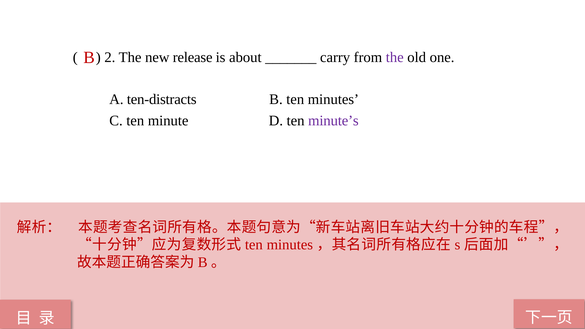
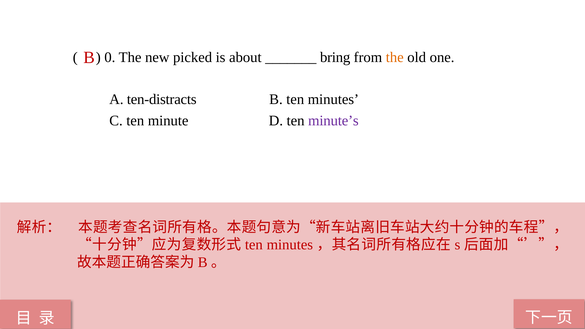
2: 2 -> 0
release: release -> picked
carry: carry -> bring
the at (395, 57) colour: purple -> orange
